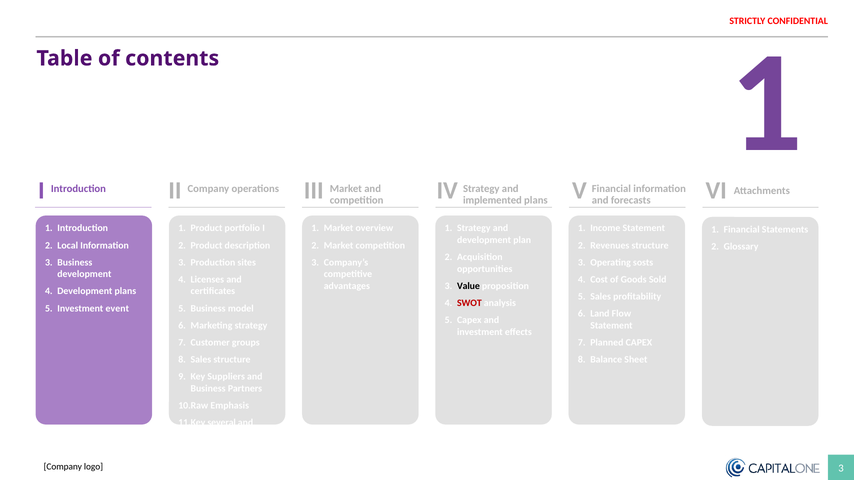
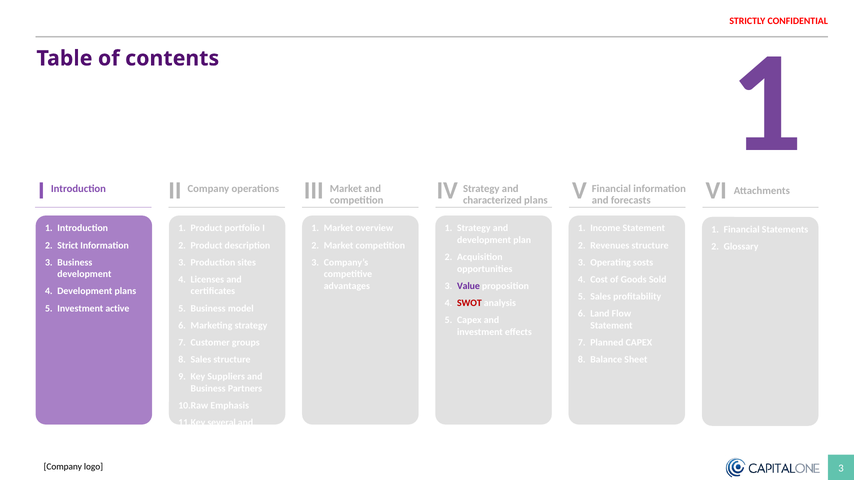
implemented: implemented -> characterized
Local: Local -> Strict
Value colour: black -> purple
event: event -> active
